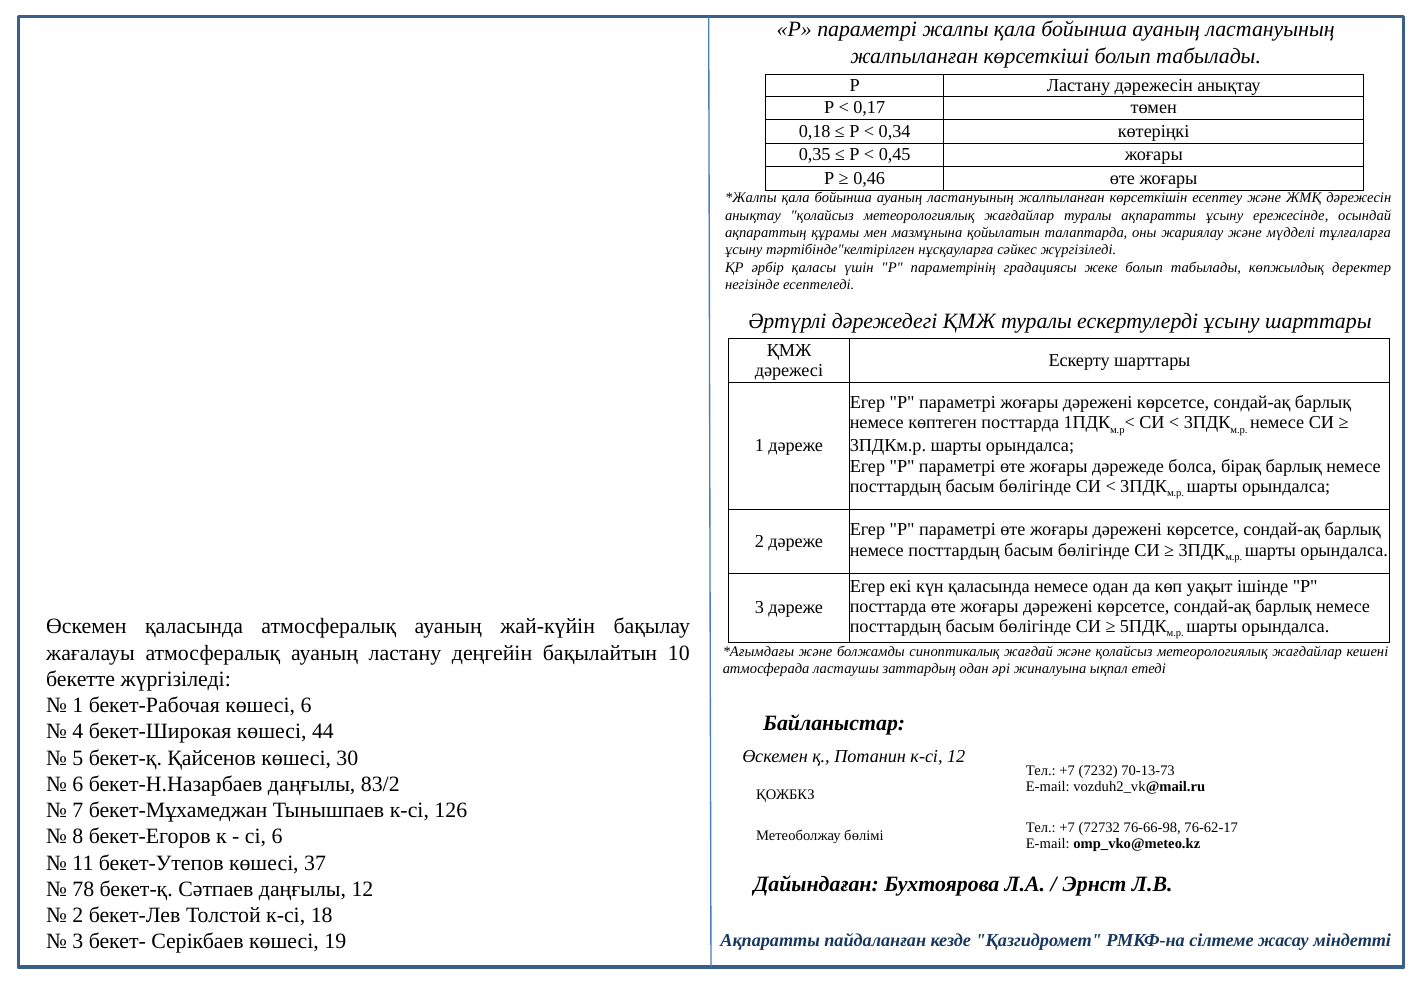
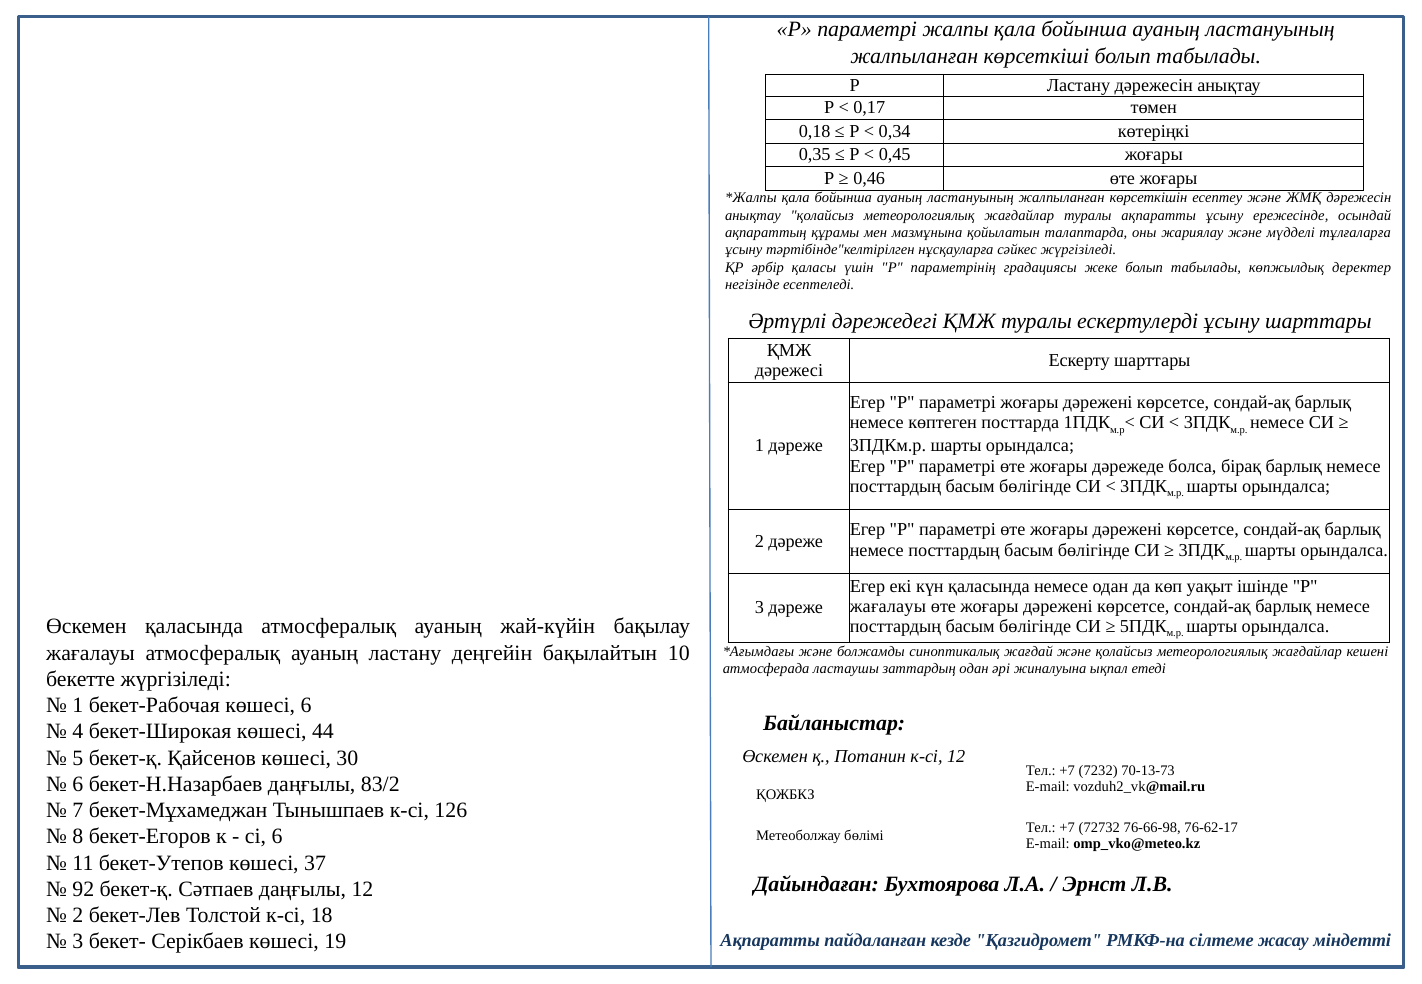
посттарда at (888, 607): посттарда -> жағалауы
78: 78 -> 92
